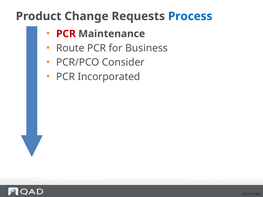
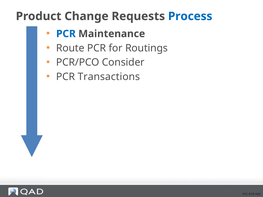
PCR at (66, 34) colour: red -> blue
Business: Business -> Routings
Incorporated: Incorporated -> Transactions
